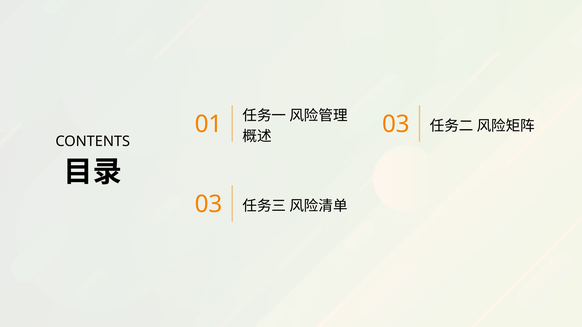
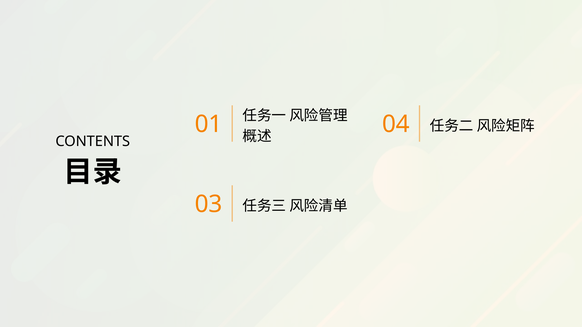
03 at (396, 124): 03 -> 04
